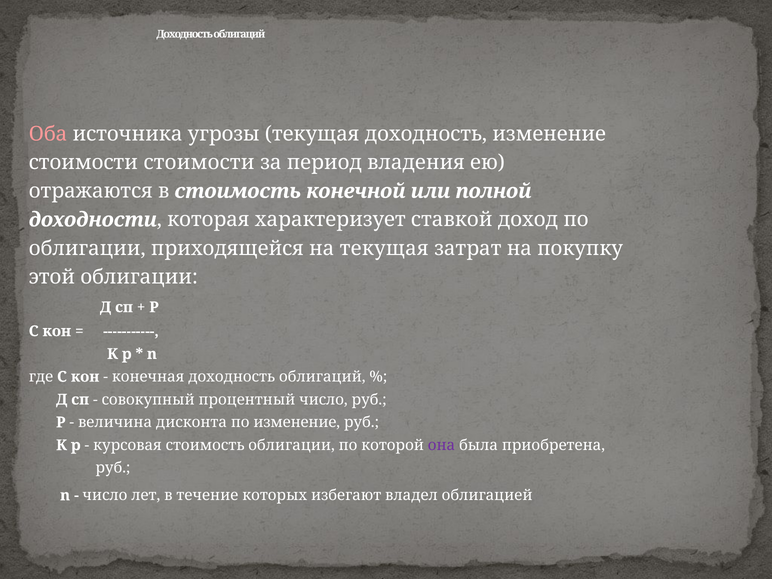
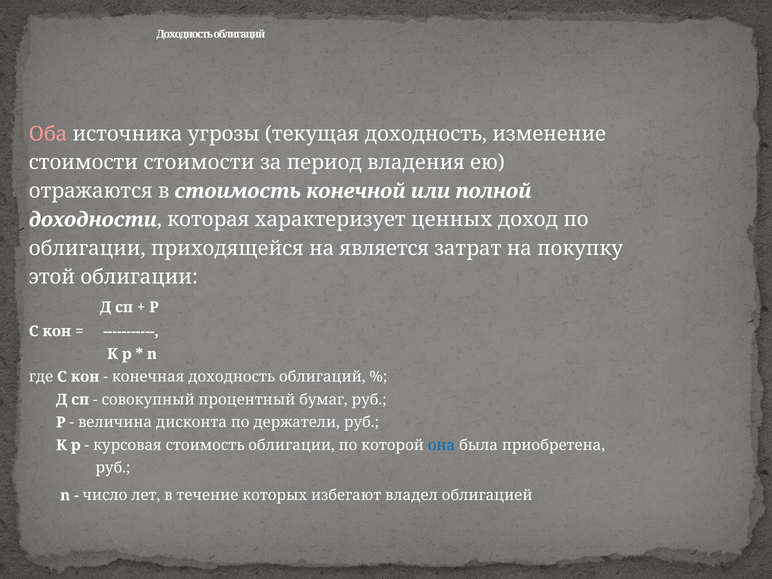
ставкой: ставкой -> ценных
на текущая: текущая -> является
процентный число: число -> бумаг
по изменение: изменение -> держатели
она colour: purple -> blue
